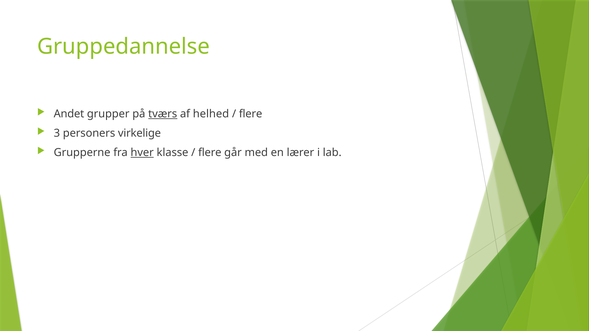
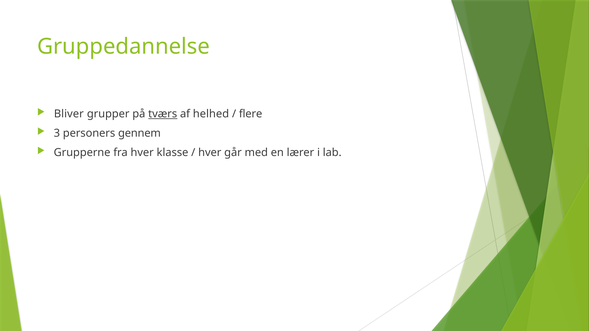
Andet: Andet -> Bliver
virkelige: virkelige -> gennem
hver at (142, 153) underline: present -> none
flere at (210, 153): flere -> hver
